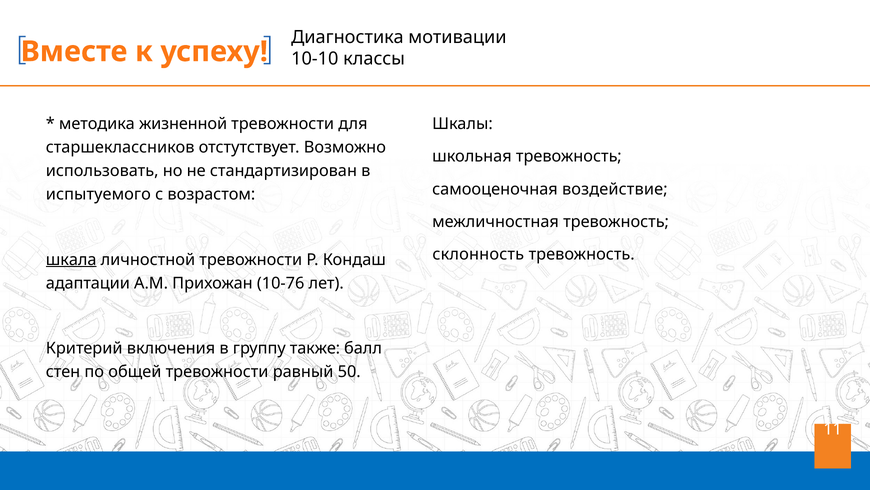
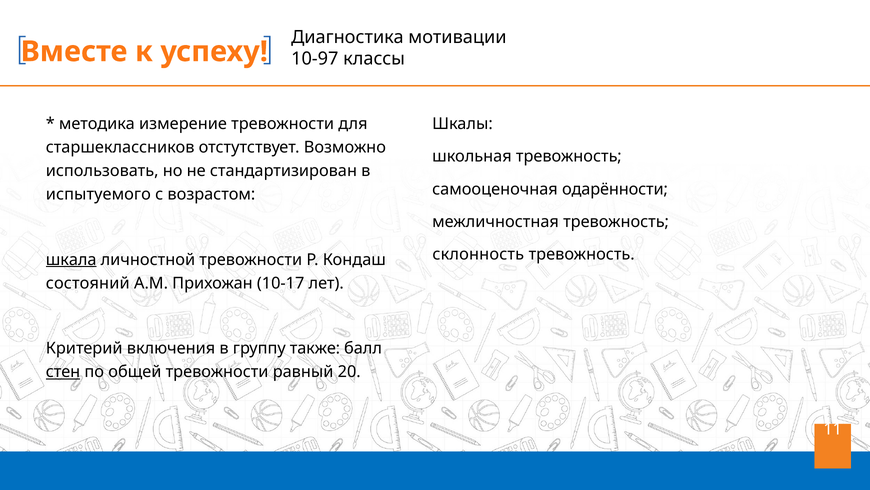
10-10: 10-10 -> 10-97
жизненной: жизненной -> измерение
воздействие: воздействие -> одарённости
адаптации: адаптации -> состояний
10-76: 10-76 -> 10-17
стен underline: none -> present
50: 50 -> 20
